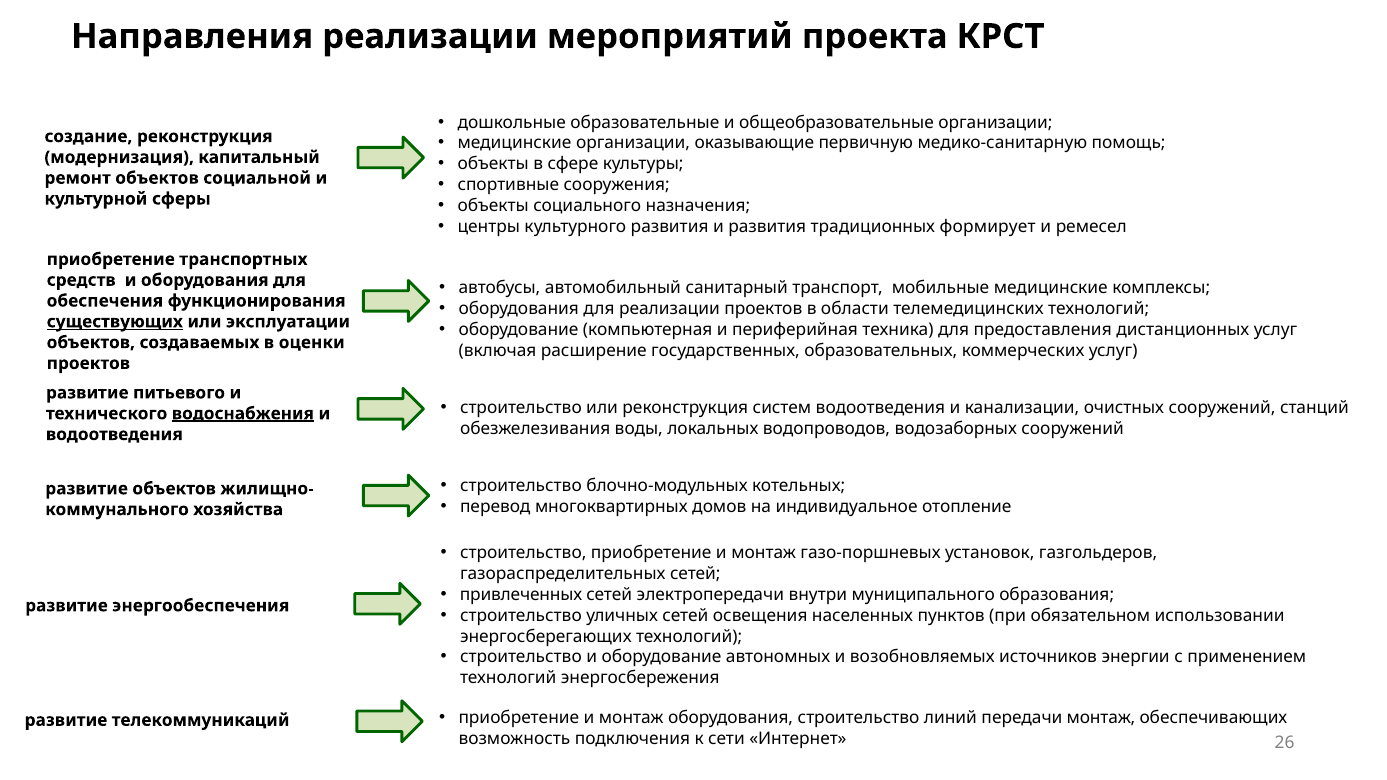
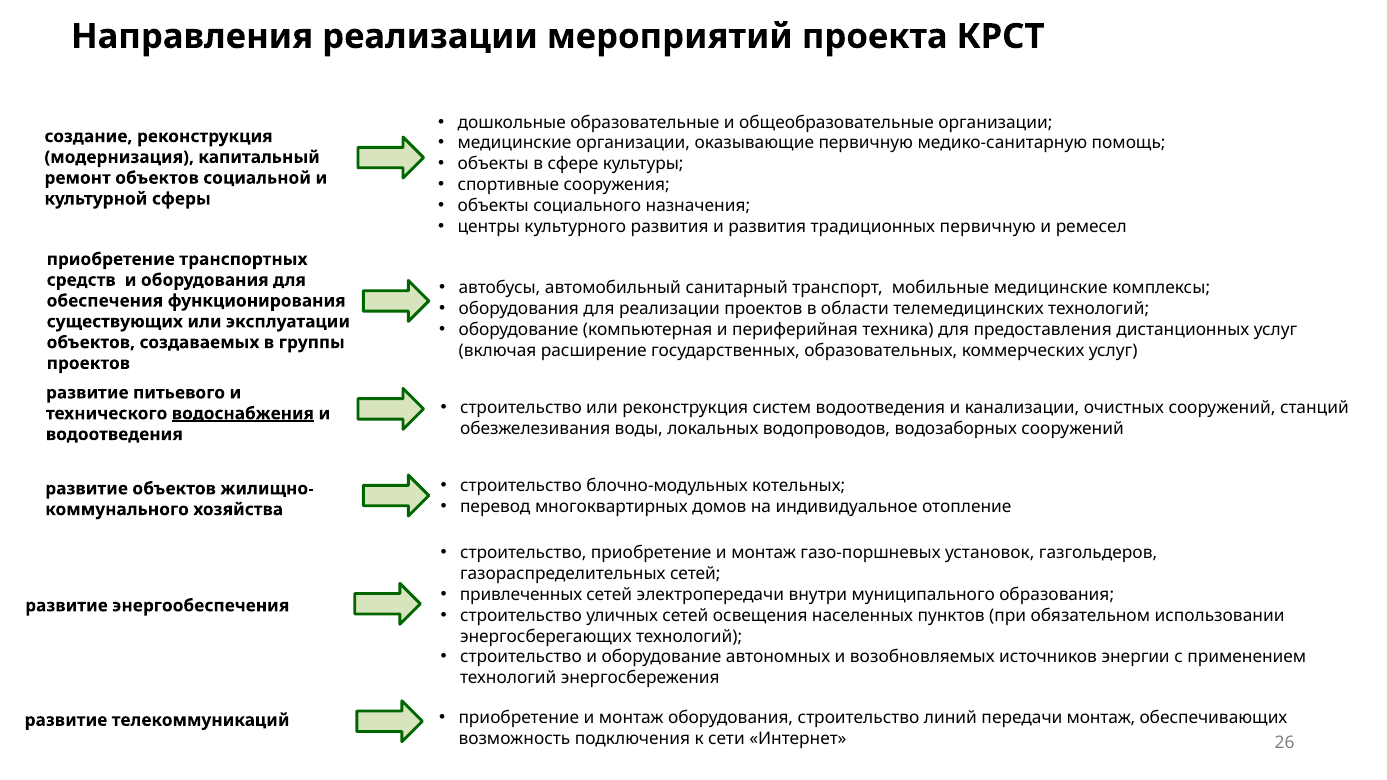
традиционных формирует: формирует -> первичную
существующих underline: present -> none
оценки: оценки -> группы
